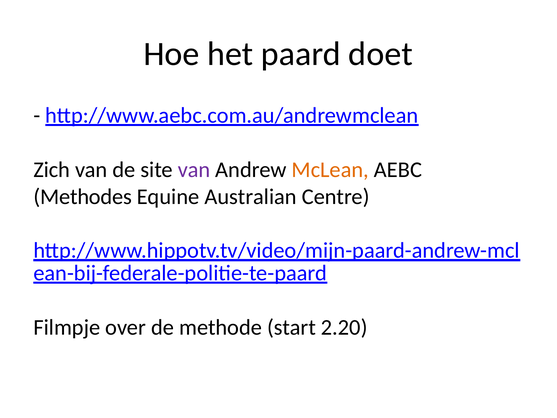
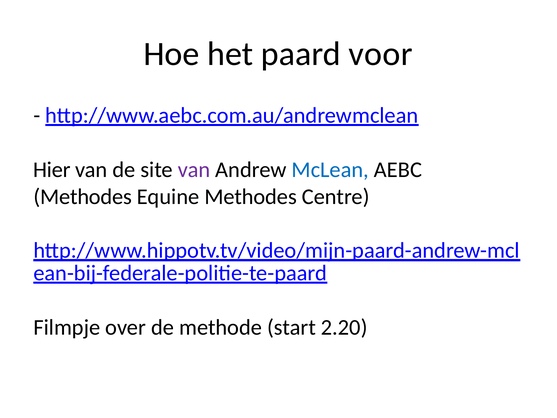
doet: doet -> voor
Zich: Zich -> Hier
McLean colour: orange -> blue
Equine Australian: Australian -> Methodes
